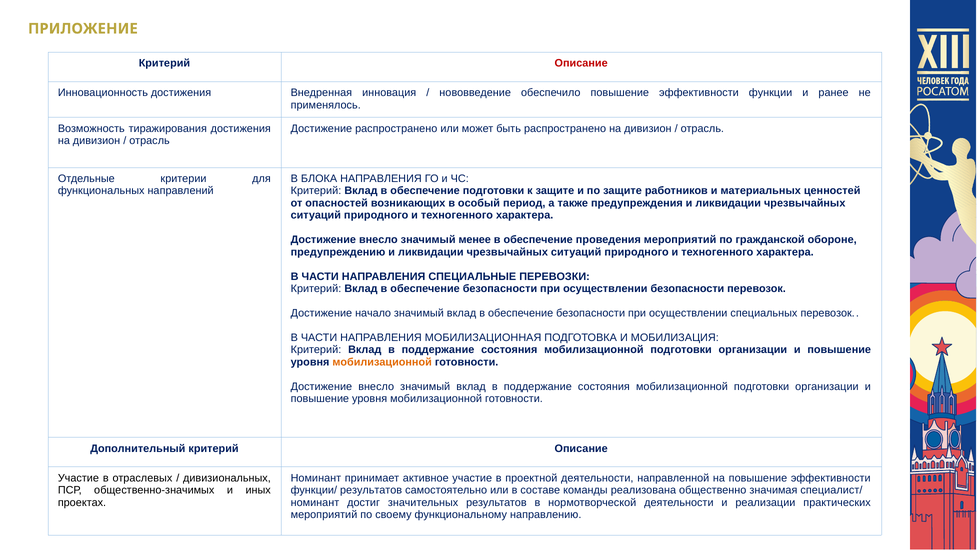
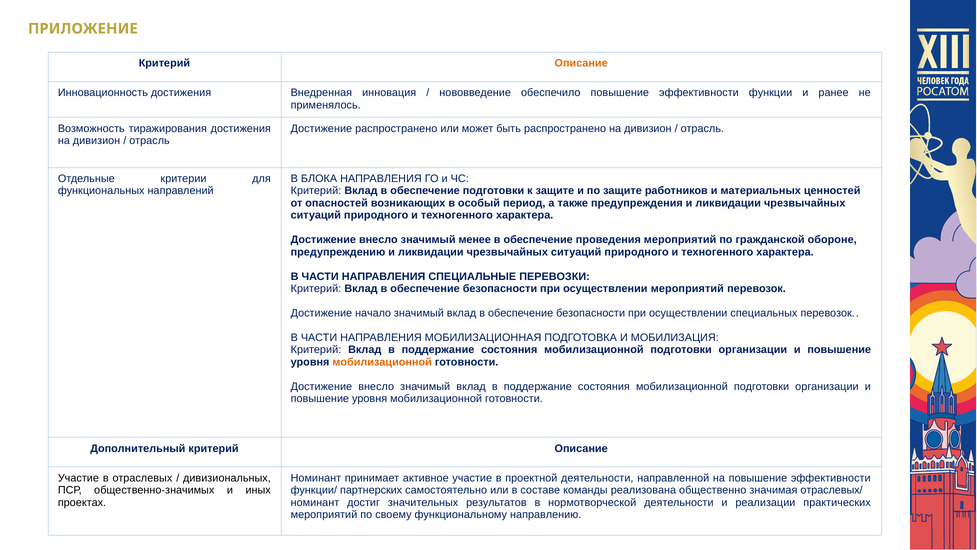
Описание at (581, 63) colour: red -> orange
осуществлении безопасности: безопасности -> мероприятий
функции/ результатов: результатов -> партнерских
специалист/: специалист/ -> отраслевых/
